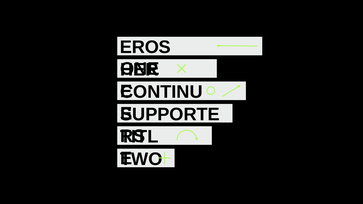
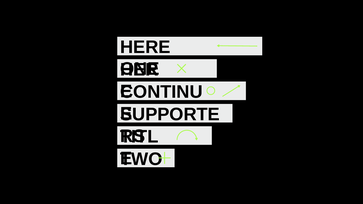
EROS: EROS -> HERE
